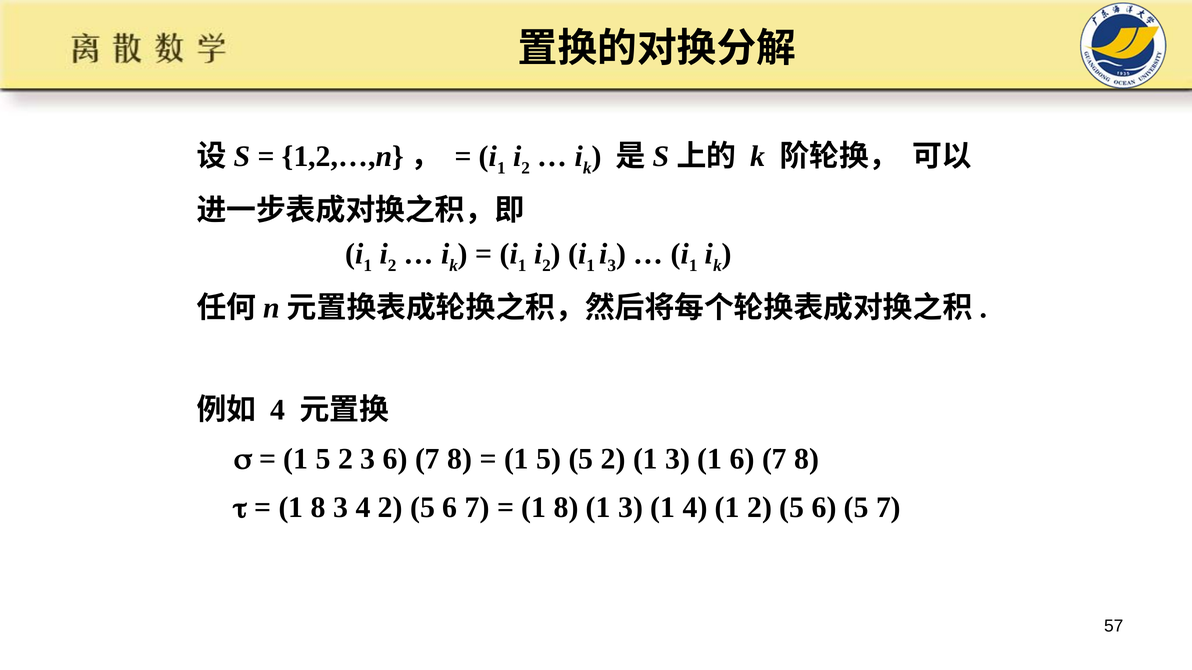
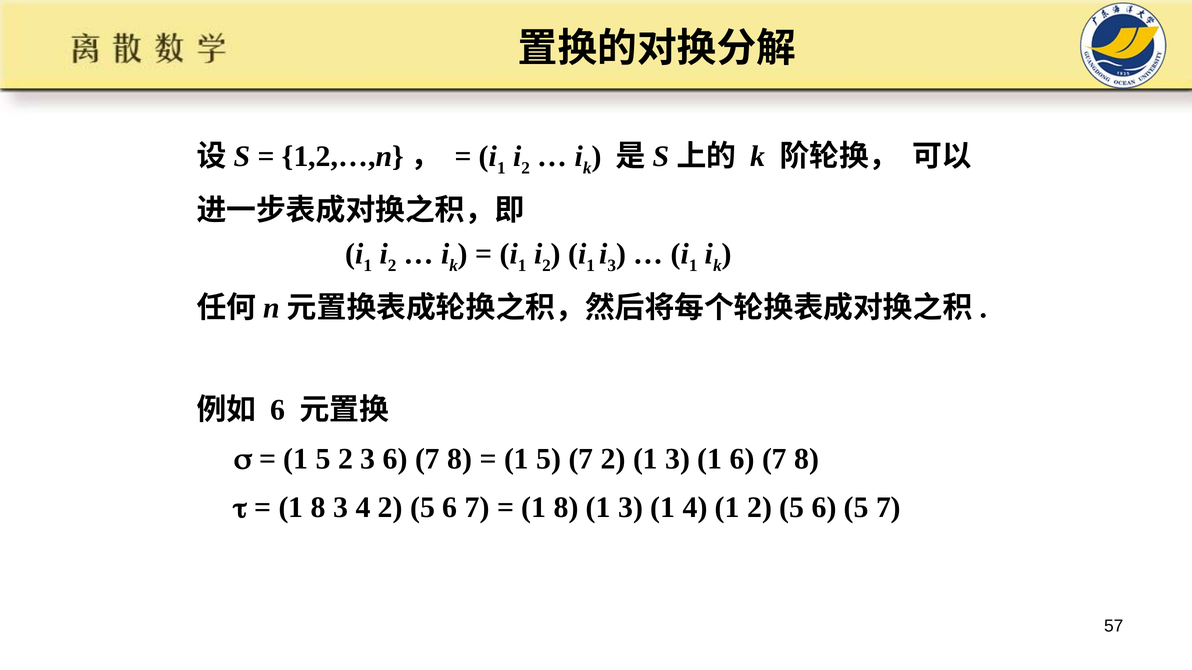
4 at (277, 410): 4 -> 6
1 5 5: 5 -> 7
